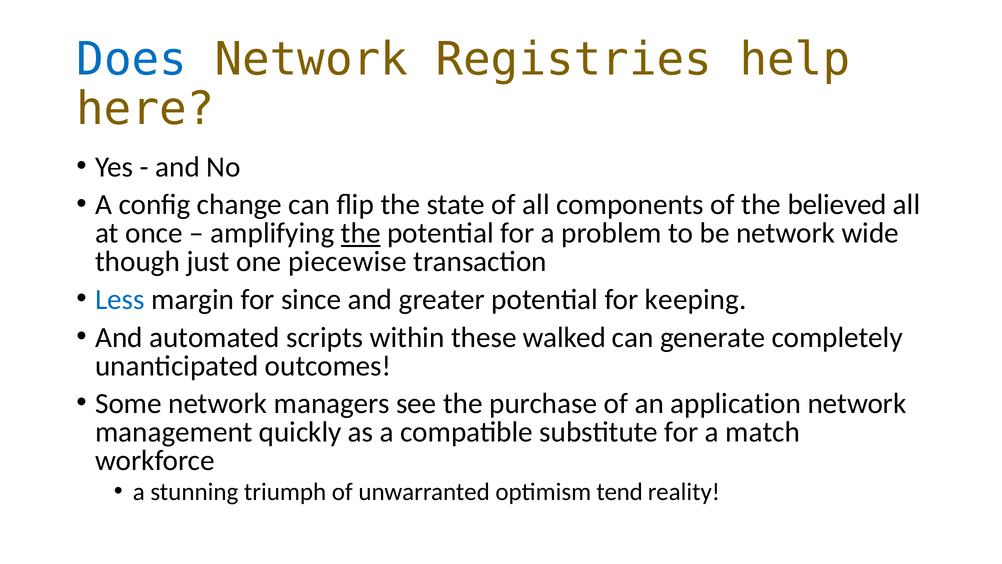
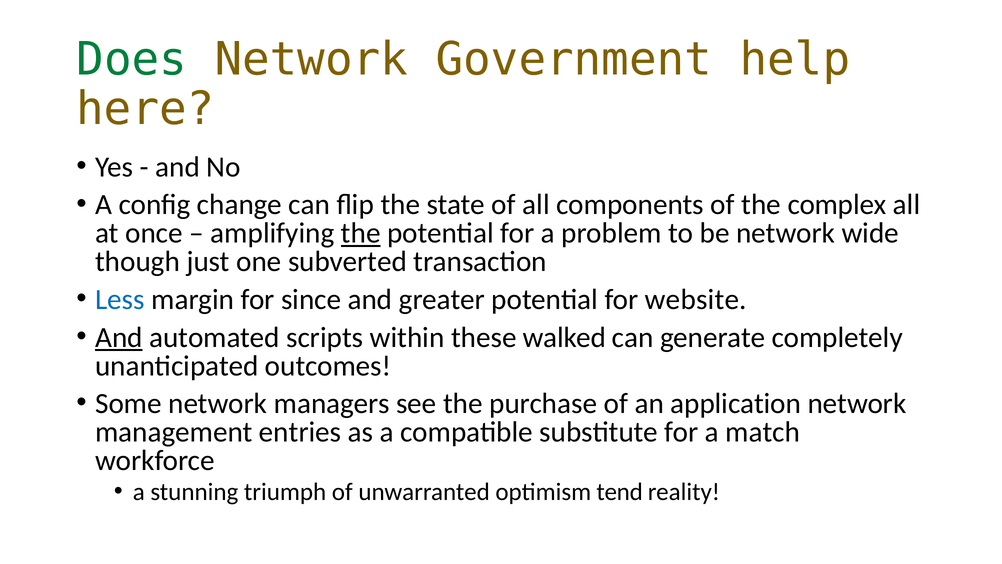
Does colour: blue -> green
Registries: Registries -> Government
believed: believed -> complex
piecewise: piecewise -> subverted
keeping: keeping -> website
And at (119, 337) underline: none -> present
quickly: quickly -> entries
